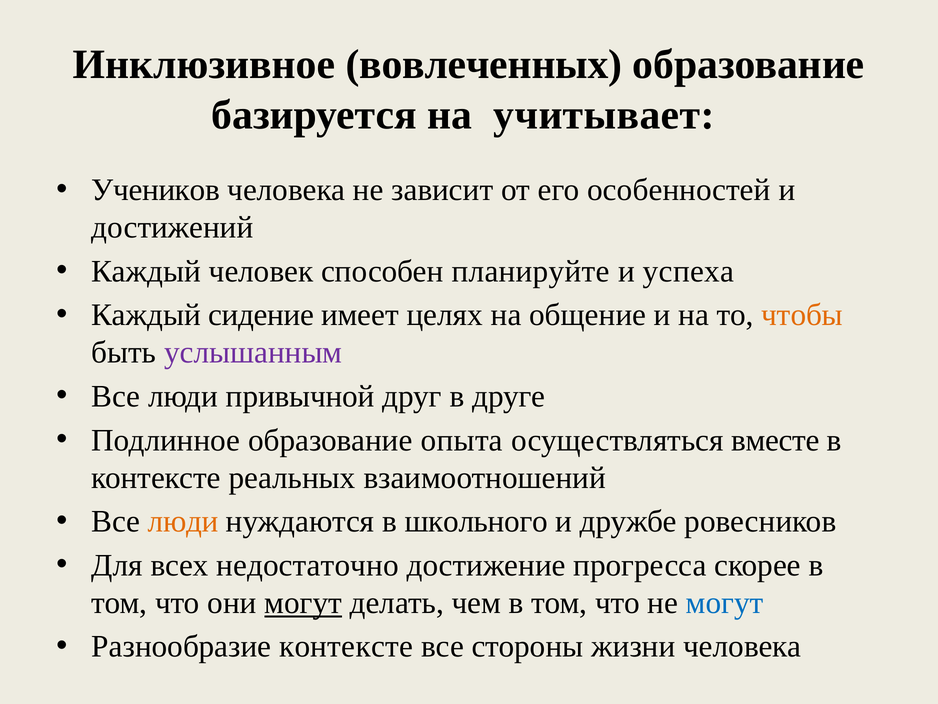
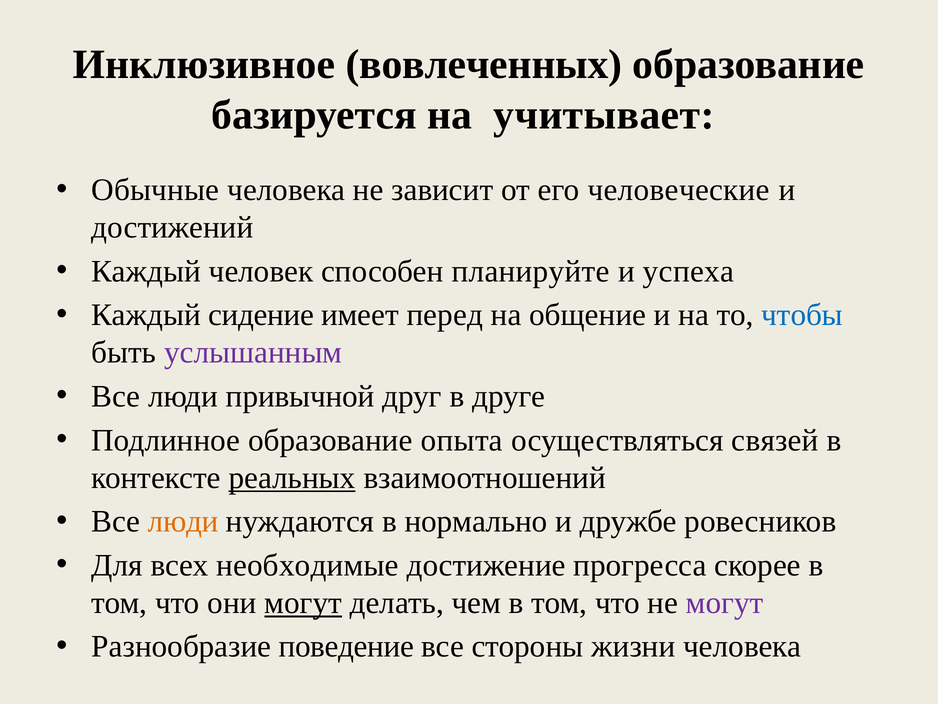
Учеников: Учеников -> Обычные
особенностей: особенностей -> человеческие
целях: целях -> перед
чтобы colour: orange -> blue
вместе: вместе -> связей
реальных underline: none -> present
школьного: школьного -> нормально
недостаточно: недостаточно -> необходимые
могут at (725, 602) colour: blue -> purple
Разнообразие контексте: контексте -> поведение
